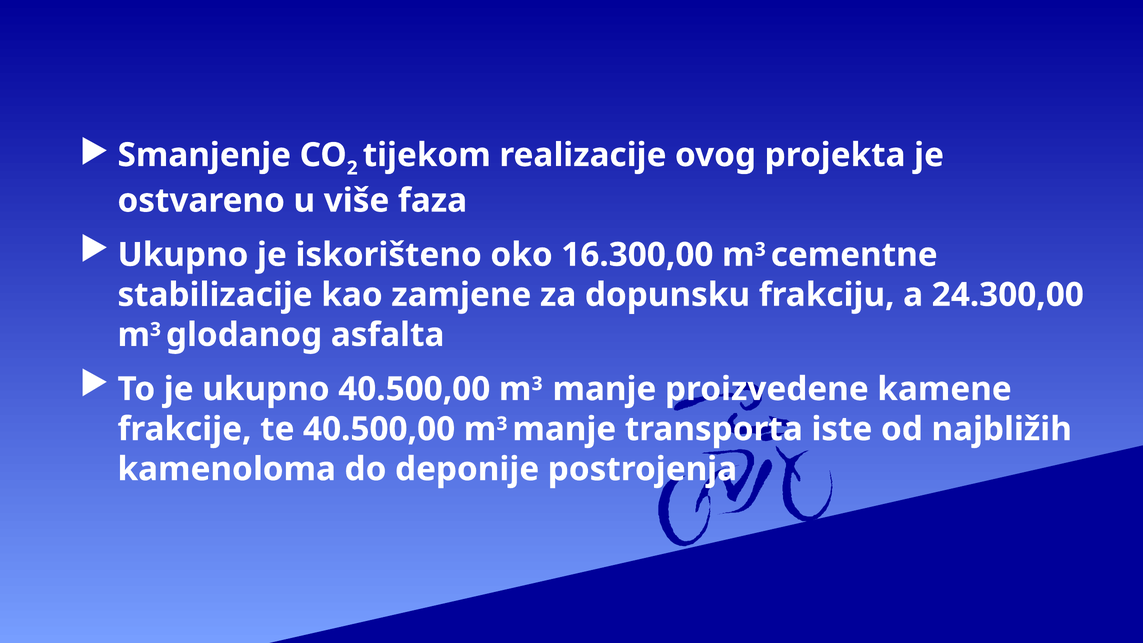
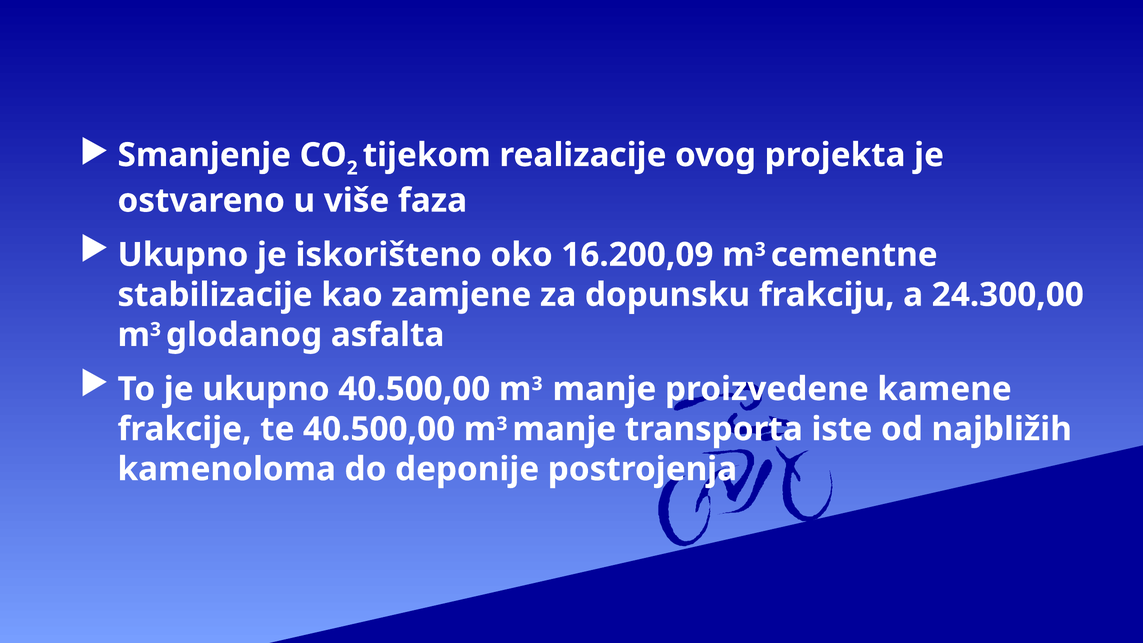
16.300,00: 16.300,00 -> 16.200,09
